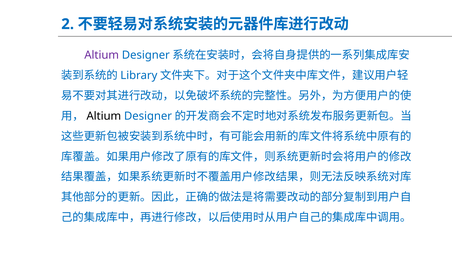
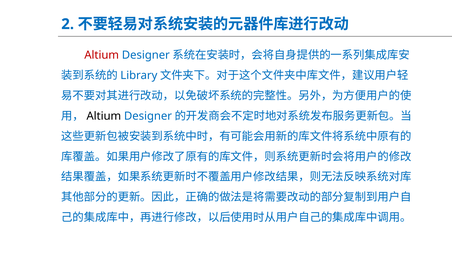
Altium at (102, 55) colour: purple -> red
